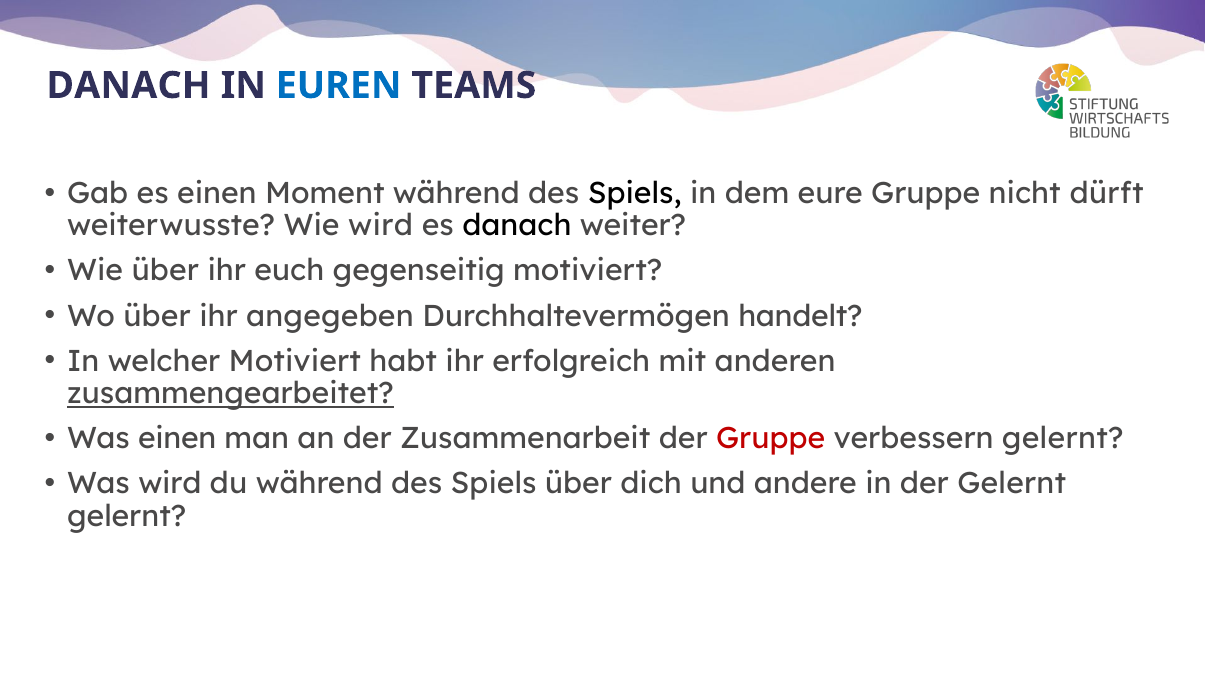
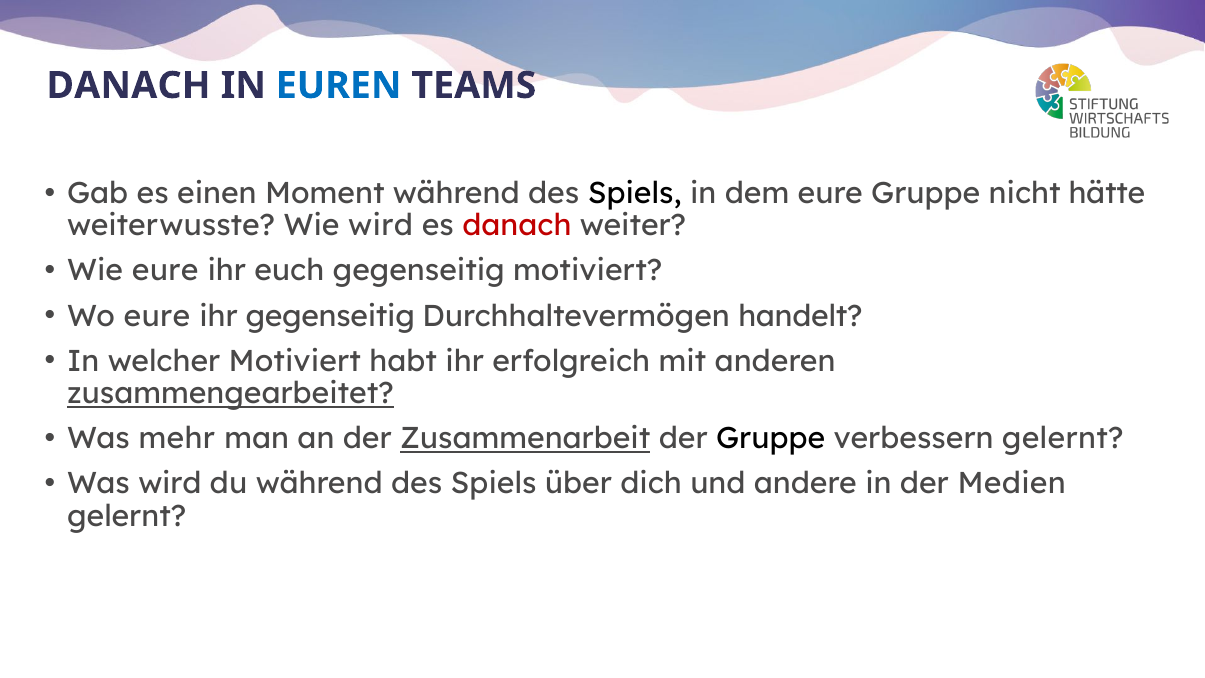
dürft: dürft -> hätte
danach at (517, 226) colour: black -> red
Wie über: über -> eure
Wo über: über -> eure
ihr angegeben: angegeben -> gegenseitig
Was einen: einen -> mehr
Zusammenarbeit underline: none -> present
Gruppe at (771, 439) colour: red -> black
der Gelernt: Gelernt -> Medien
